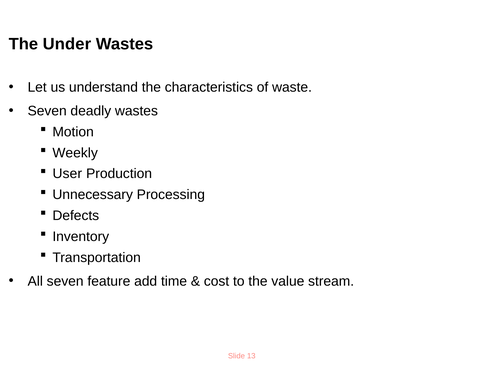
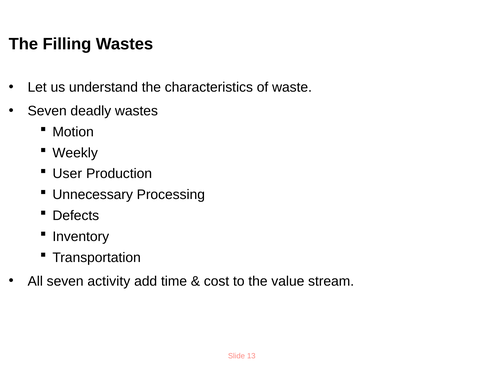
Under: Under -> Filling
feature: feature -> activity
